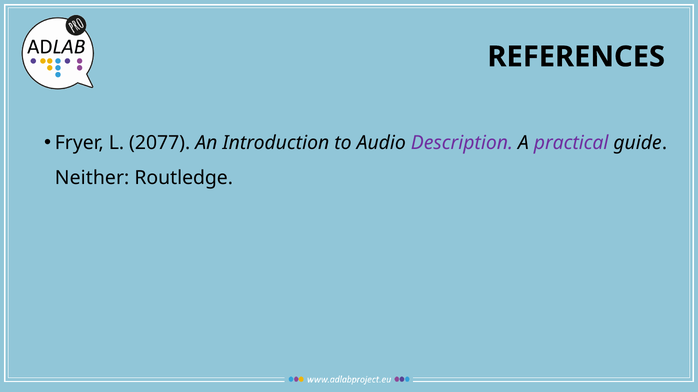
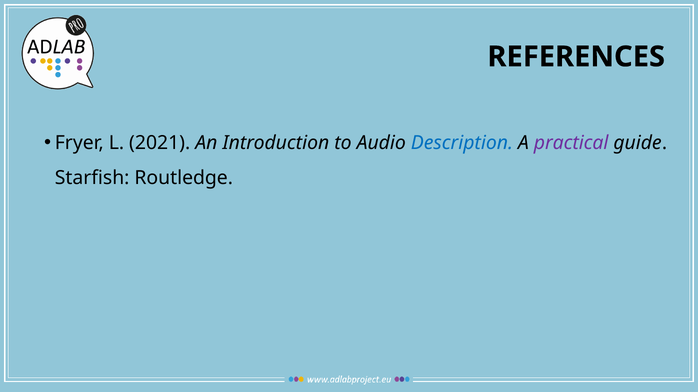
2077: 2077 -> 2021
Description colour: purple -> blue
Neither: Neither -> Starfish
